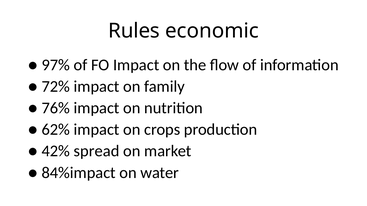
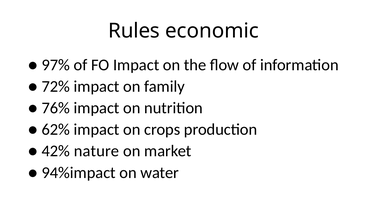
spread: spread -> nature
84%impact: 84%impact -> 94%impact
